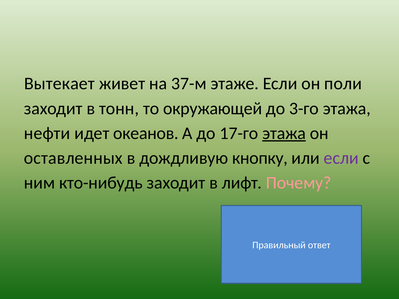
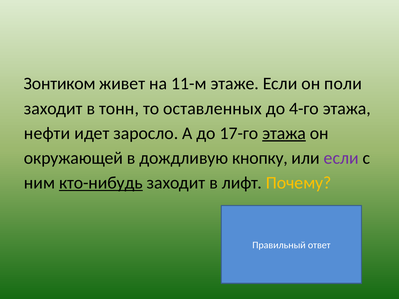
Вытекает at (59, 84): Вытекает -> Зонтиком
37-м: 37-м -> 11-м
окружающей: окружающей -> оставленных
3-го: 3-го -> 4-го
океанов: океанов -> заросло
оставленных: оставленных -> окружающей
кто-нибудь underline: none -> present
Почему colour: pink -> yellow
